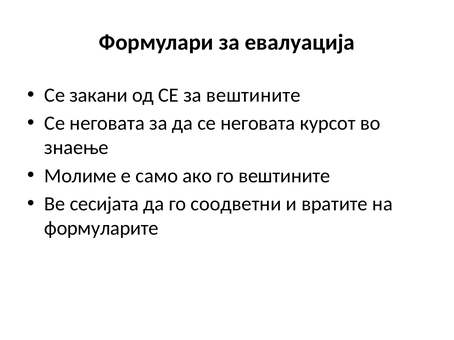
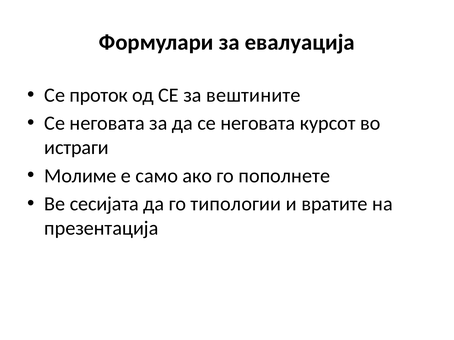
закани: закани -> проток
знаење: знаење -> истраги
го вештините: вештините -> пополнете
соодветни: соодветни -> типологии
формуларите: формуларите -> презентација
